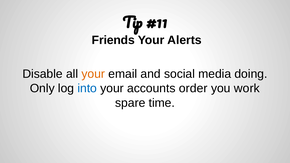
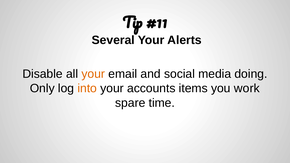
Friends: Friends -> Several
into colour: blue -> orange
order: order -> items
